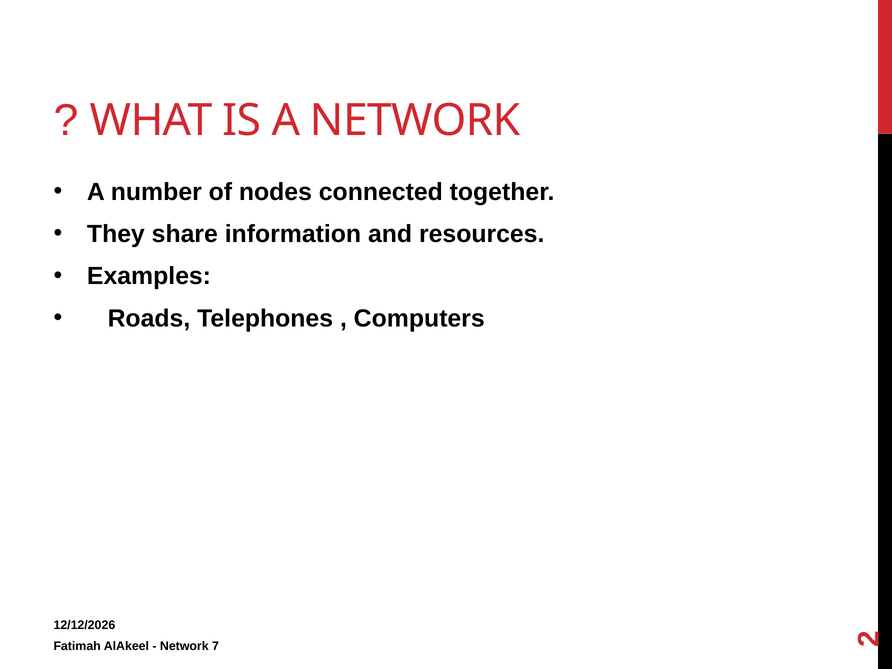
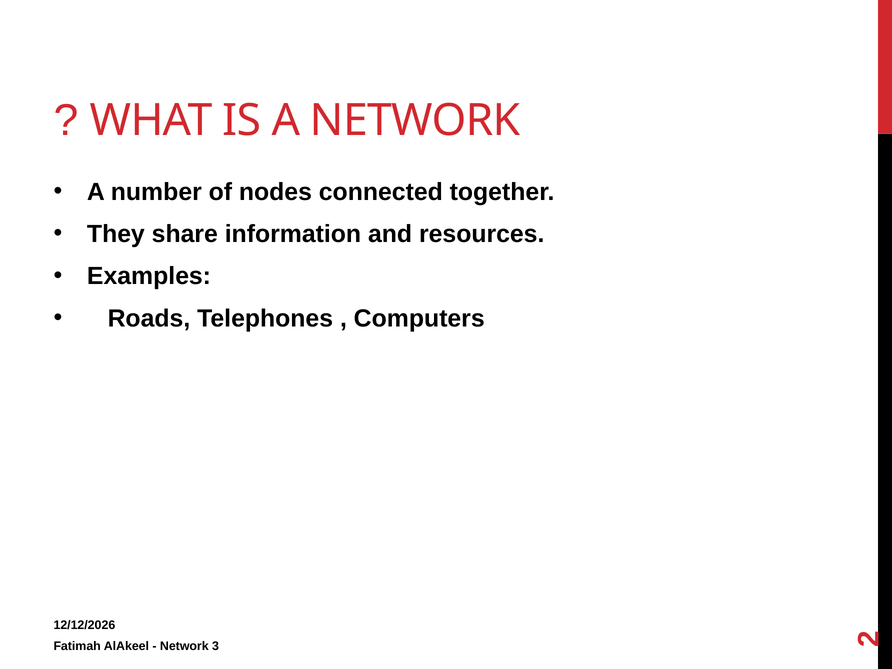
7: 7 -> 3
